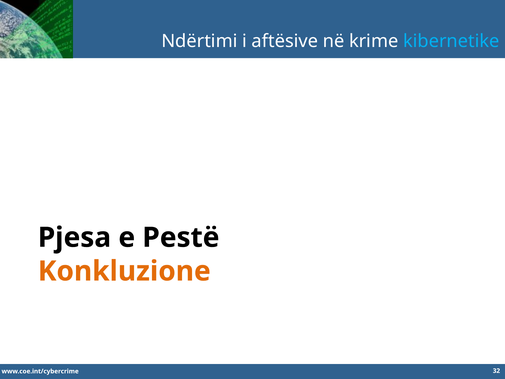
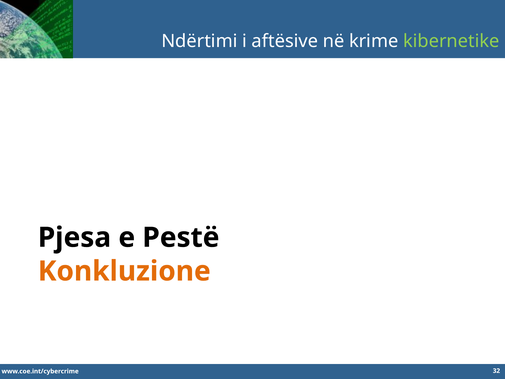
kibernetike colour: light blue -> light green
